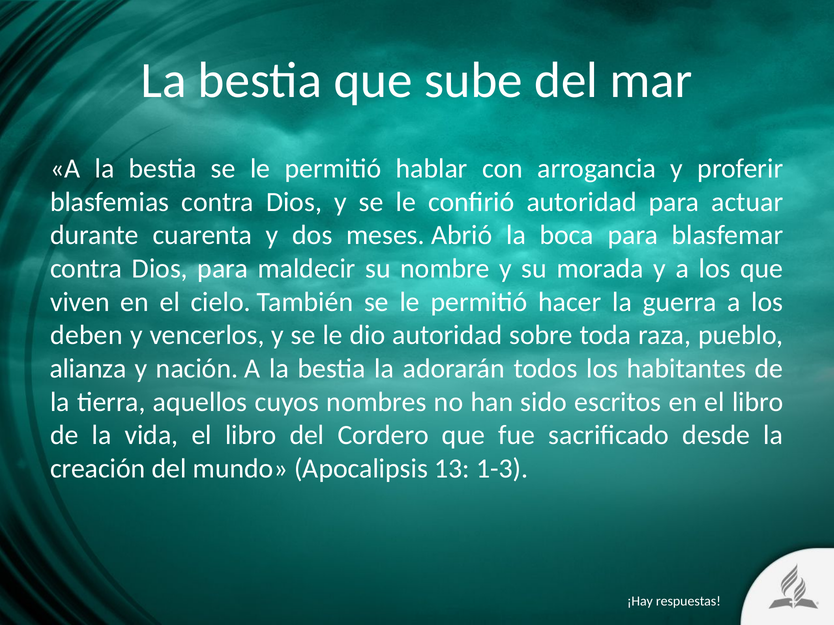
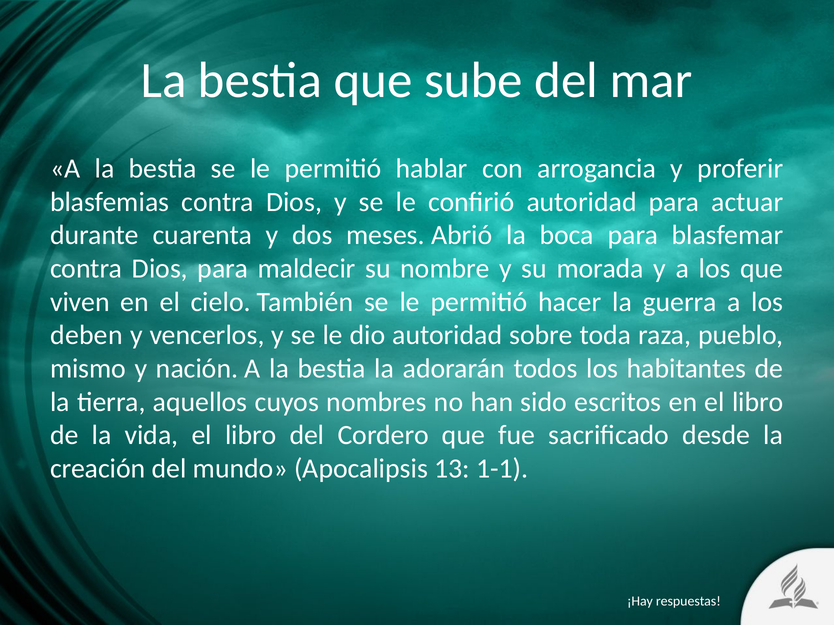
alianza: alianza -> mismo
1-3: 1-3 -> 1-1
